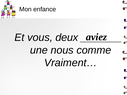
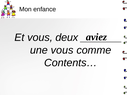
une nous: nous -> vous
Vraiment…: Vraiment… -> Contents…
